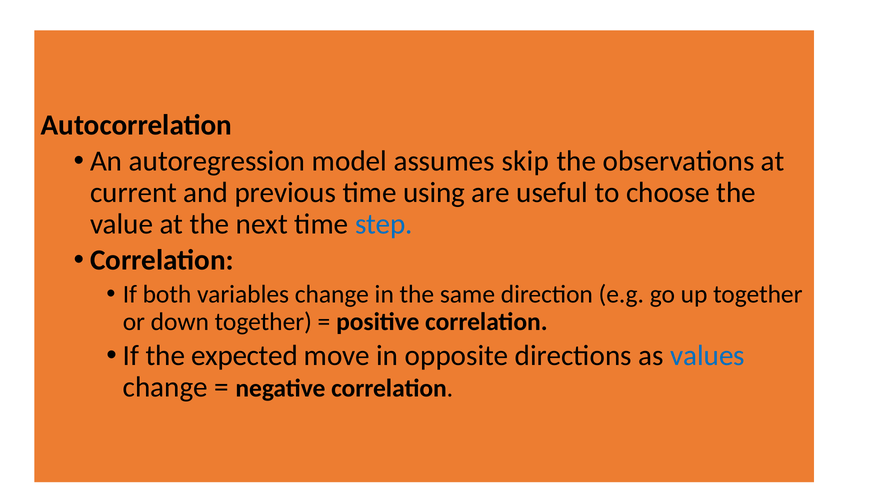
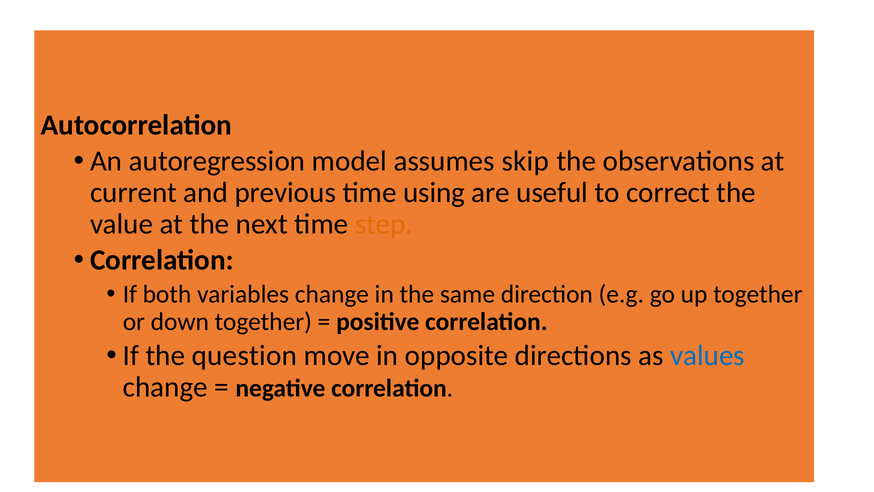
choose: choose -> correct
step colour: blue -> orange
expected: expected -> question
